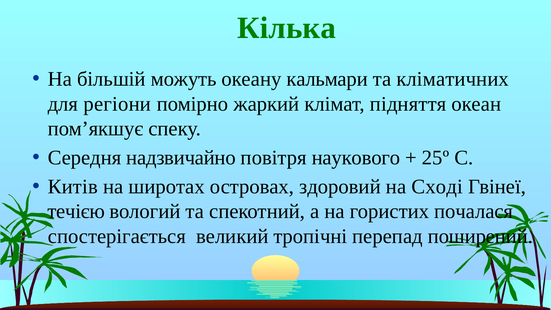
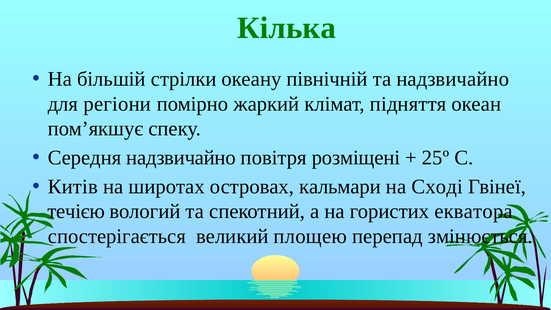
можуть: можуть -> стрілки
кальмари: кальмари -> північній
та кліматичних: кліматичних -> надзвичайно
наукового: наукового -> розміщені
здоровий: здоровий -> кальмари
почалася: почалася -> екватора
тропічні: тропічні -> площею
поширений: поширений -> змінюється
